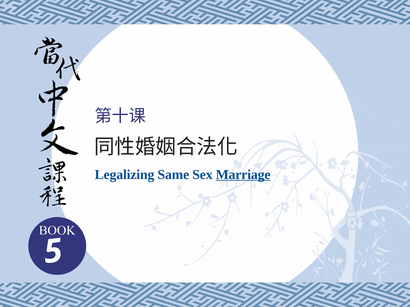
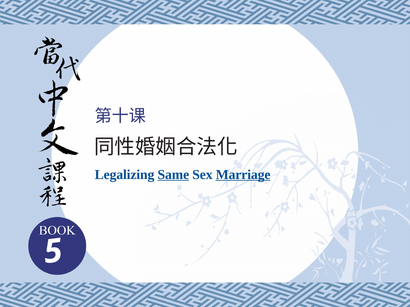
Same underline: none -> present
